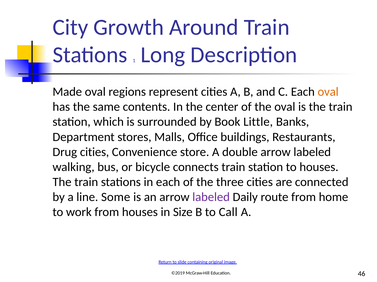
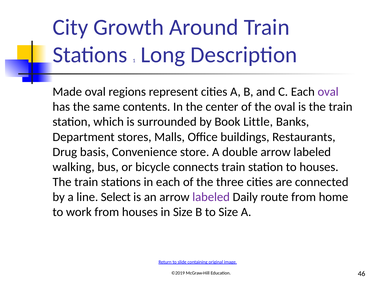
oval at (328, 92) colour: orange -> purple
Drug cities: cities -> basis
Some: Some -> Select
to Call: Call -> Size
